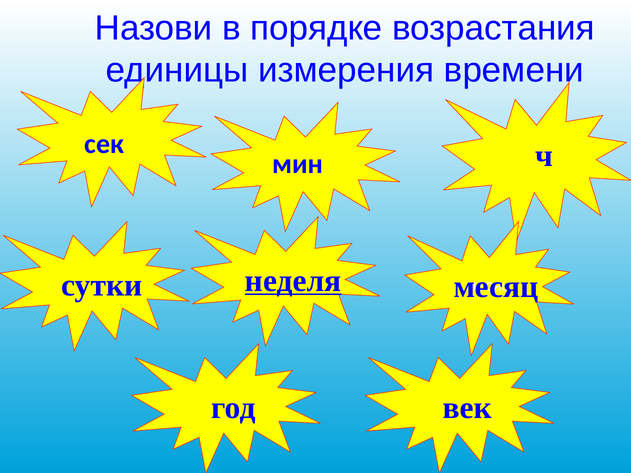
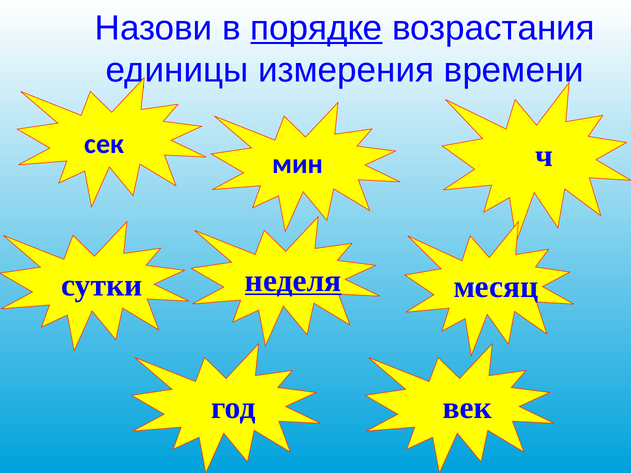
порядке underline: none -> present
